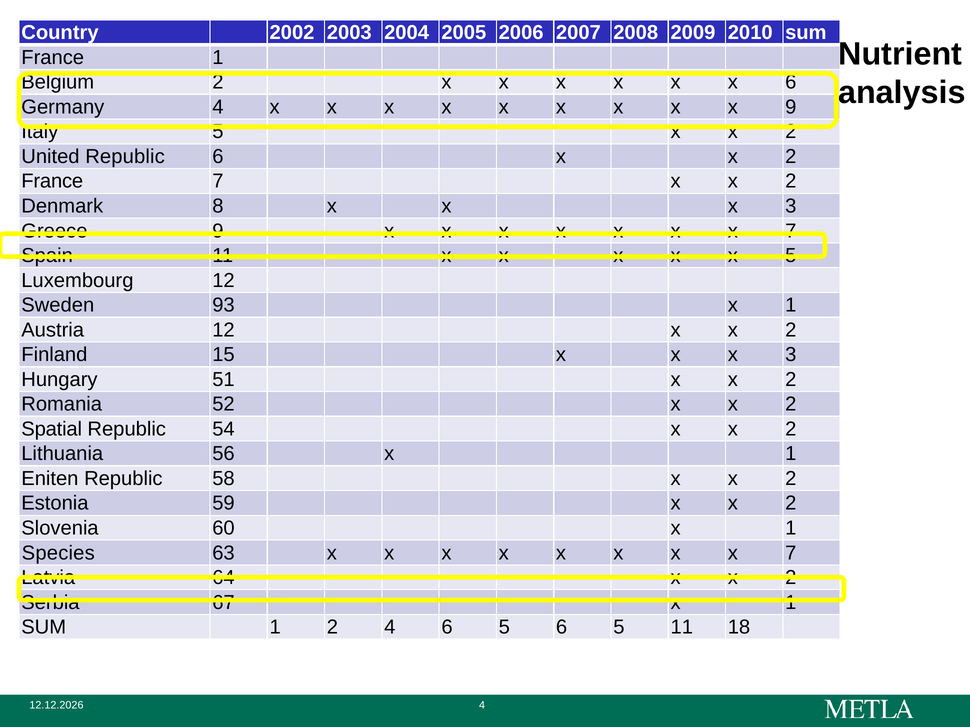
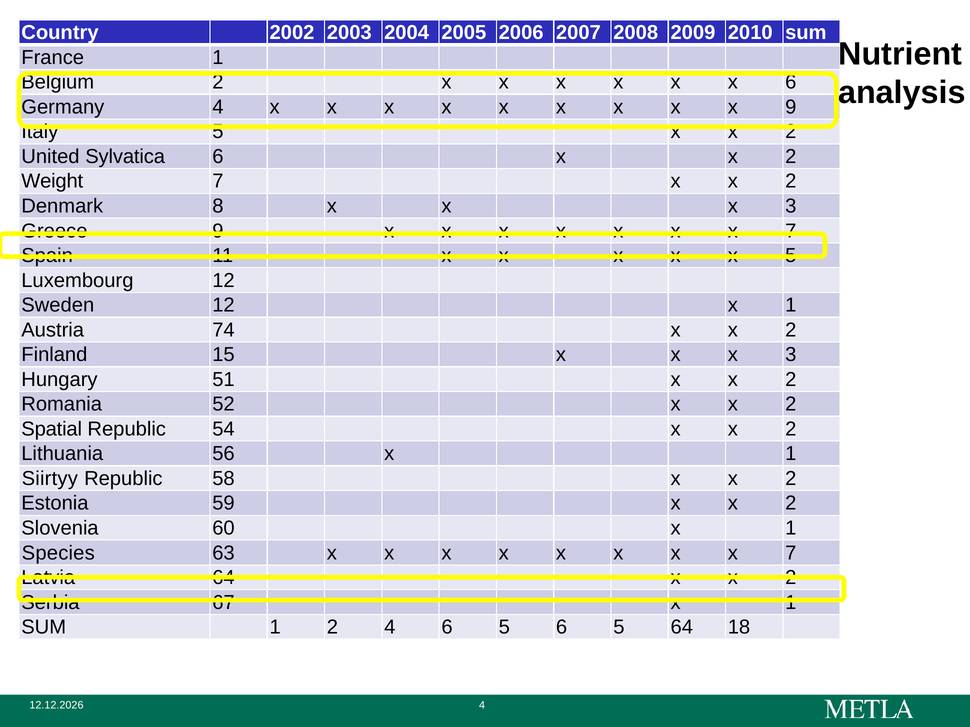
United Republic: Republic -> Sylvatica
France at (52, 181): France -> Weight
Sweden 93: 93 -> 12
Austria 12: 12 -> 74
Eniten: Eniten -> Siirtyy
5 11: 11 -> 64
